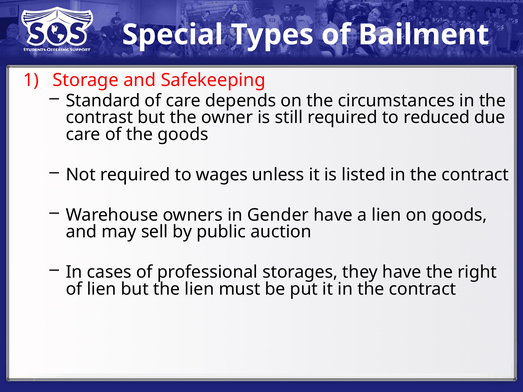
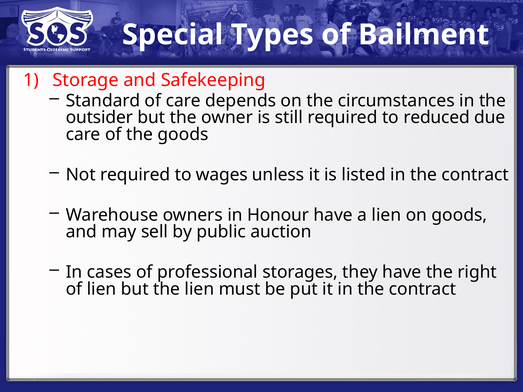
contrast: contrast -> outsider
Gender: Gender -> Honour
